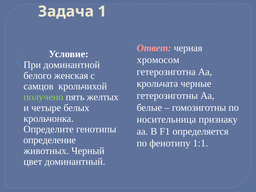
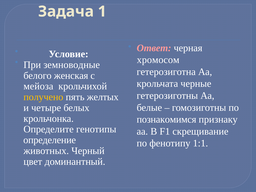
доминантной: доминантной -> земноводные
самцов: самцов -> мейоза
получено colour: light green -> yellow
носительница: носительница -> познакомимся
определяется: определяется -> скрещивание
